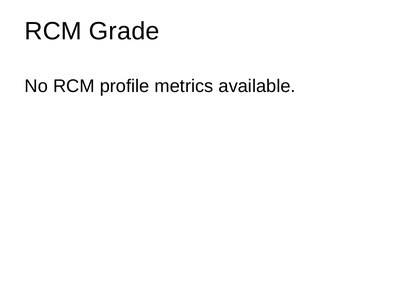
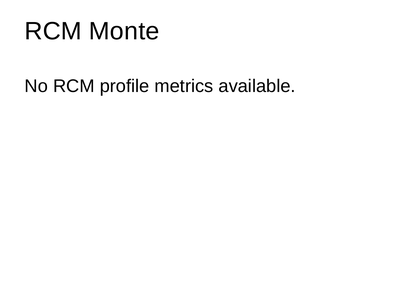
Grade: Grade -> Monte
